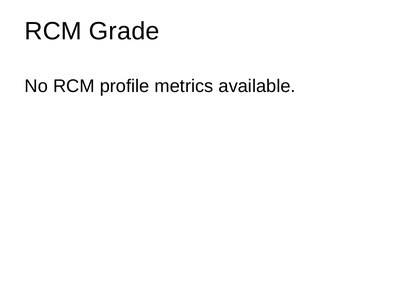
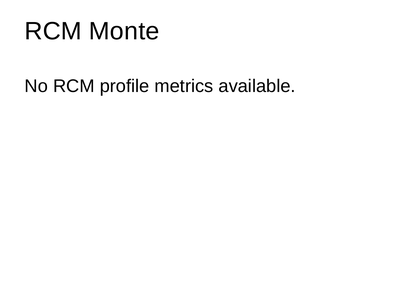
Grade: Grade -> Monte
